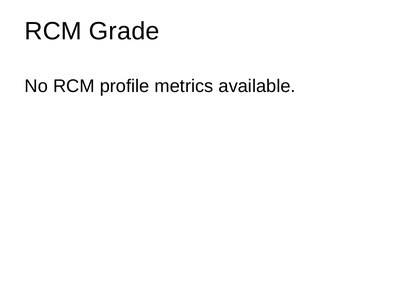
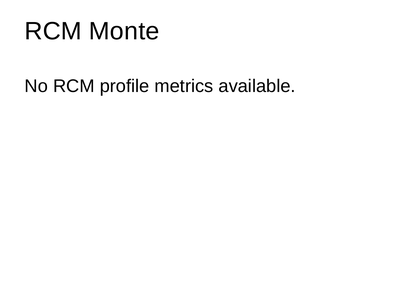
Grade: Grade -> Monte
